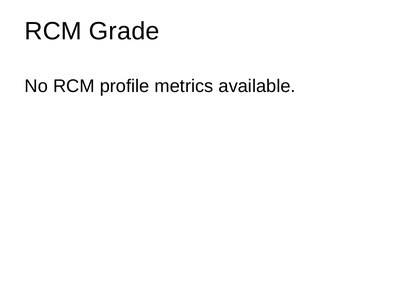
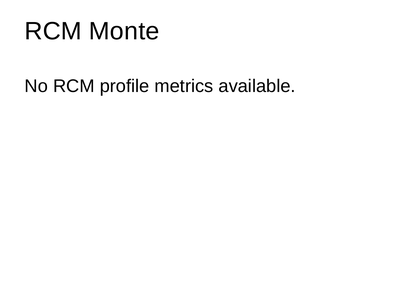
Grade: Grade -> Monte
